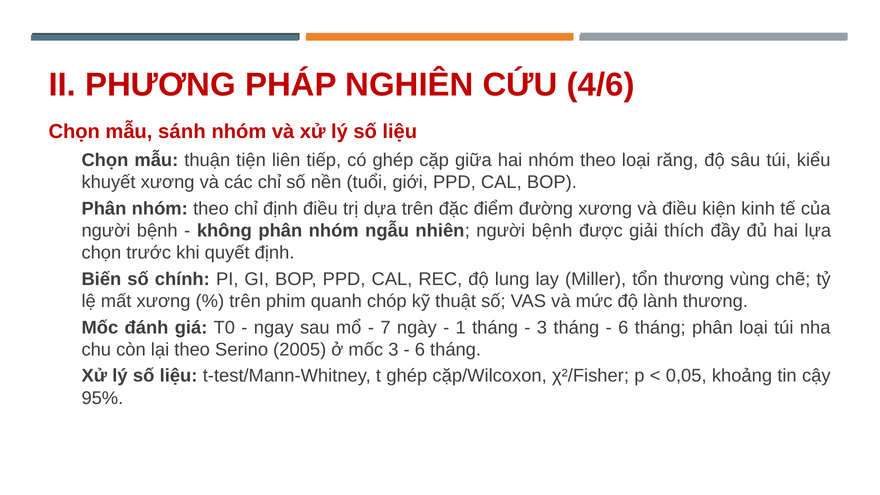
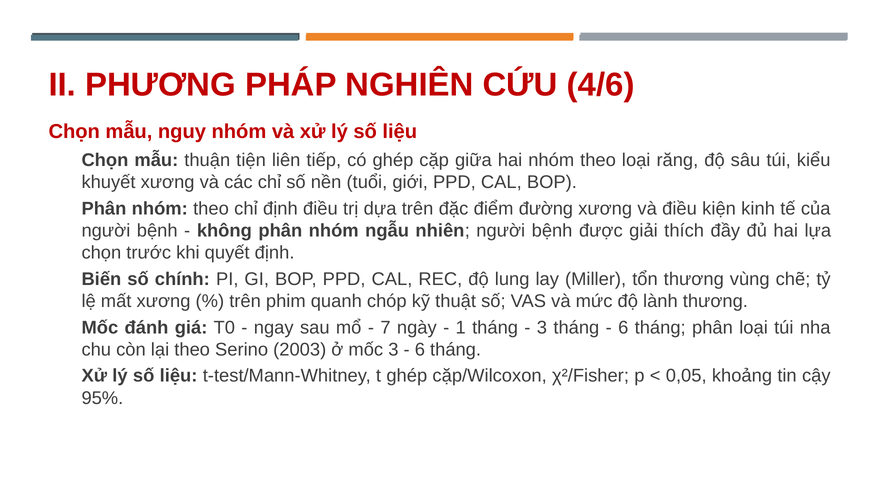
sánh: sánh -> nguy
2005: 2005 -> 2003
